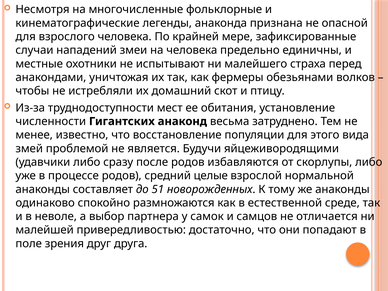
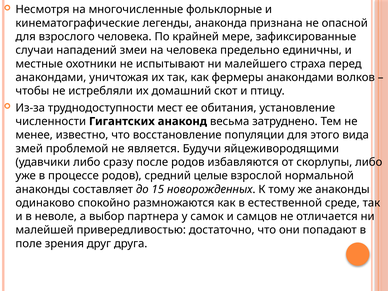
фермеры обезьянами: обезьянами -> анакондами
51: 51 -> 15
